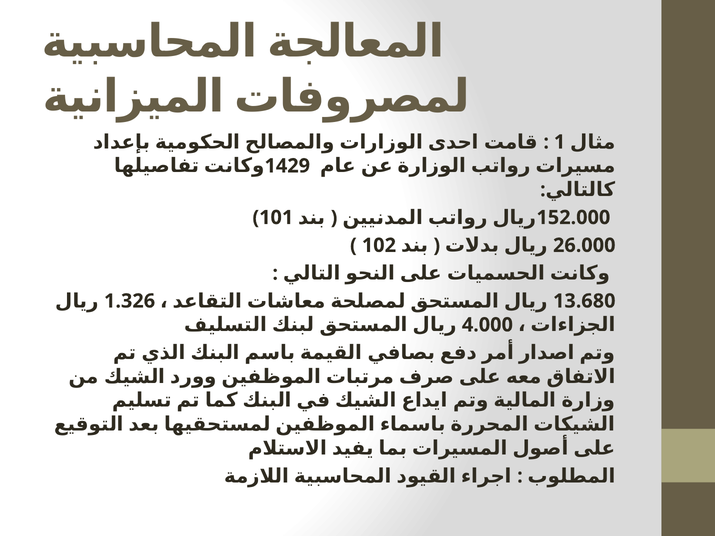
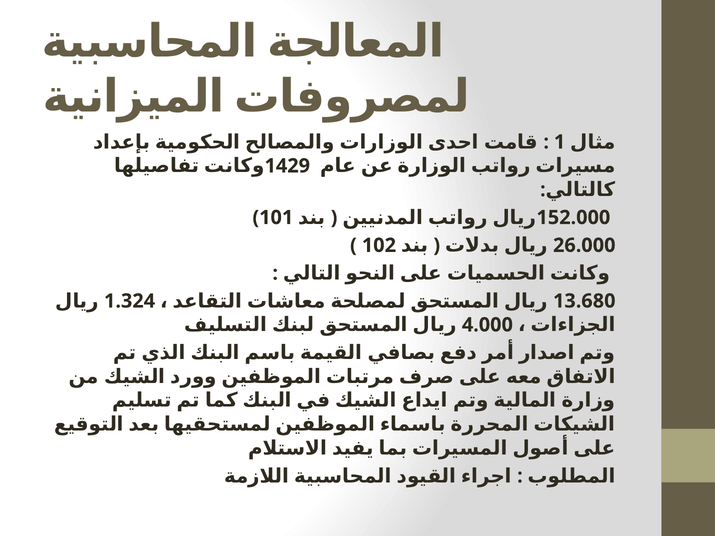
1.326: 1.326 -> 1.324
